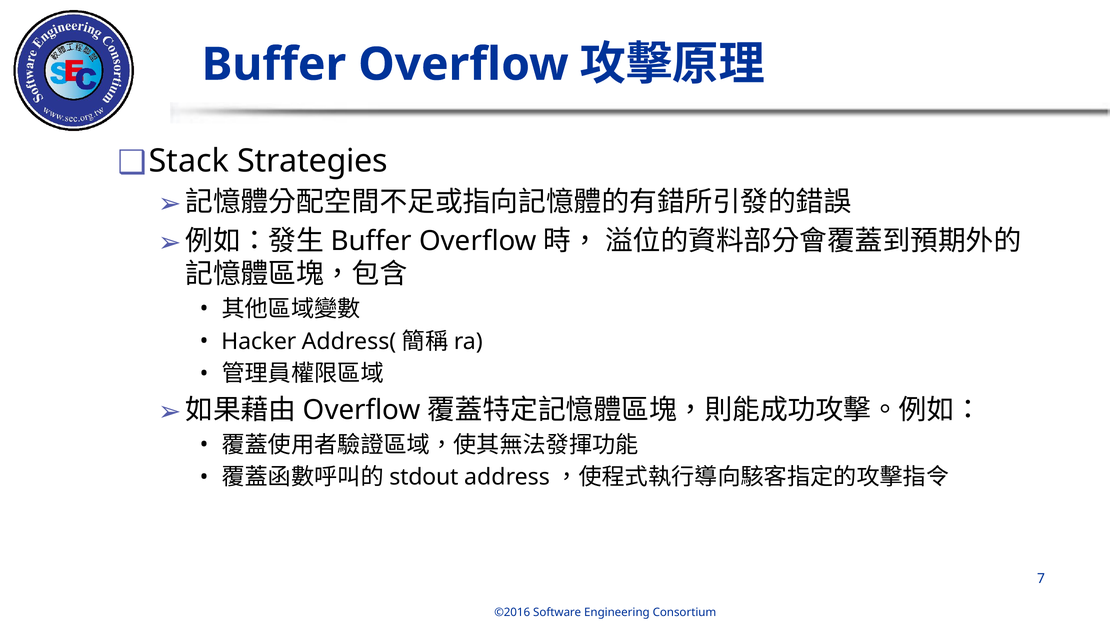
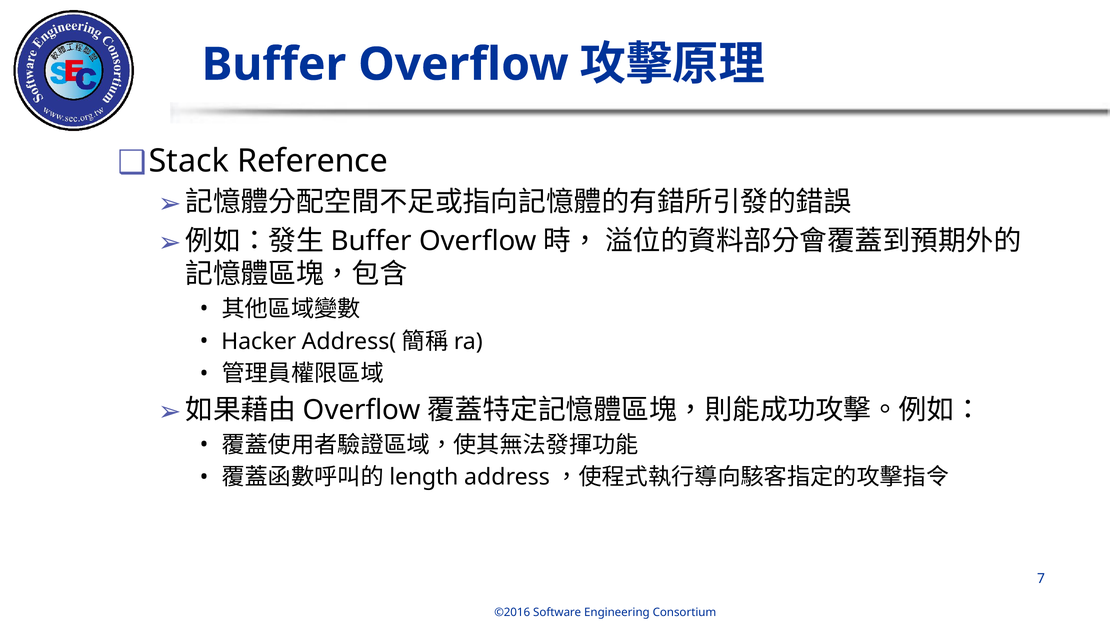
Strategies: Strategies -> Reference
stdout: stdout -> length
